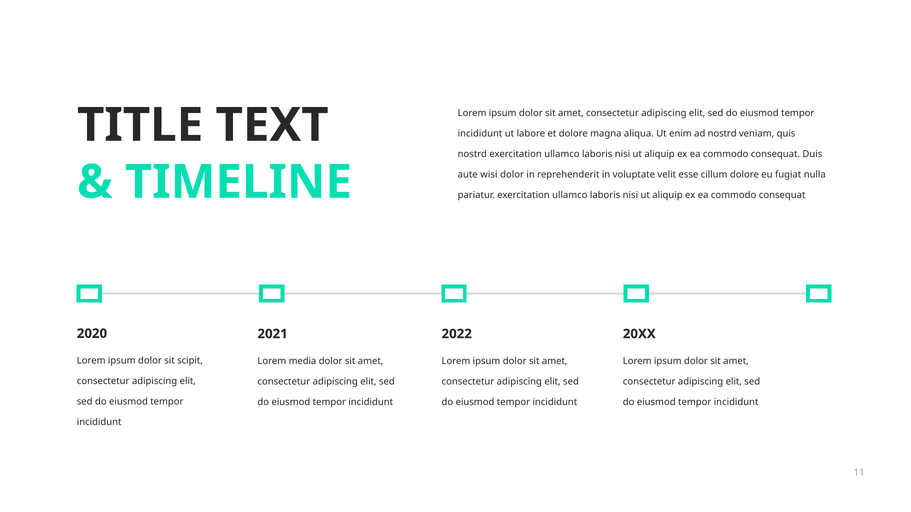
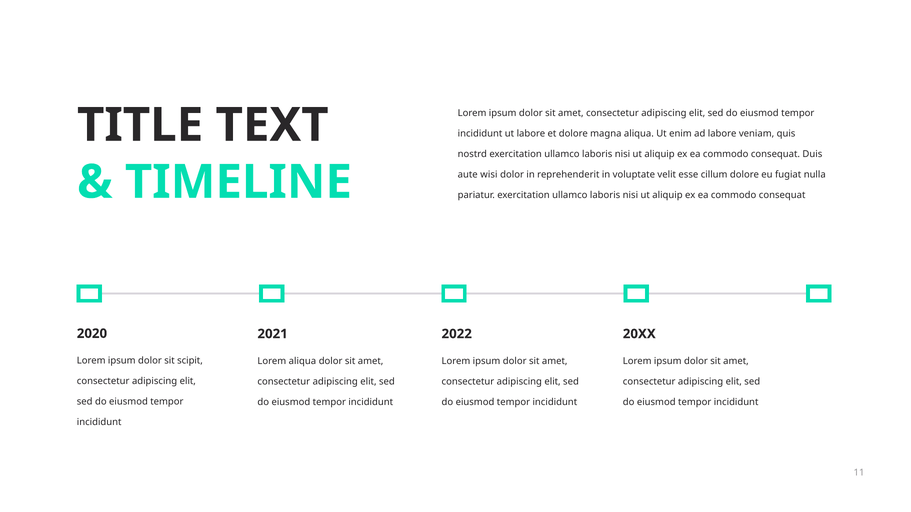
ad nostrd: nostrd -> labore
Lorem media: media -> aliqua
